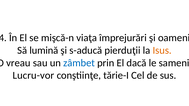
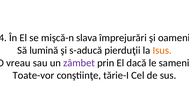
viaţa: viaţa -> slava
zâmbet colour: blue -> purple
Lucru-vor: Lucru-vor -> Toate-vor
